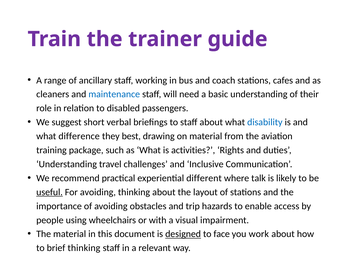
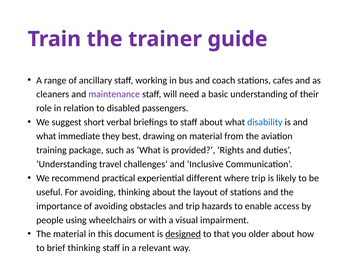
maintenance colour: blue -> purple
difference: difference -> immediate
activities: activities -> provided
where talk: talk -> trip
useful underline: present -> none
face: face -> that
work: work -> older
